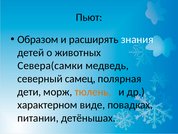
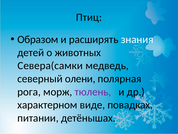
Пьют: Пьют -> Птиц
самец: самец -> олени
дети: дети -> рога
тюлень colour: orange -> purple
